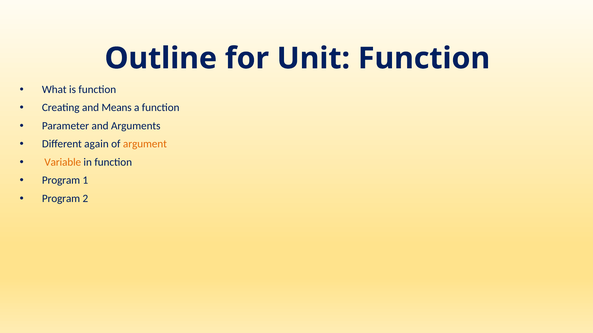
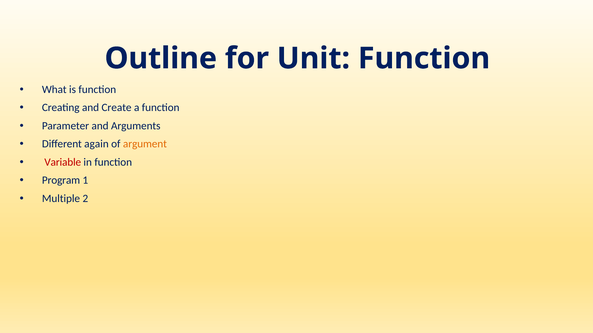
Means: Means -> Create
Variable colour: orange -> red
Program at (61, 199): Program -> Multiple
